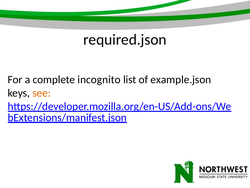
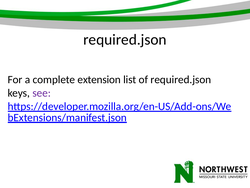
incognito: incognito -> extension
of example.json: example.json -> required.json
see colour: orange -> purple
